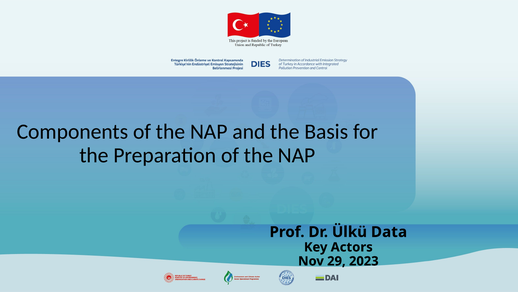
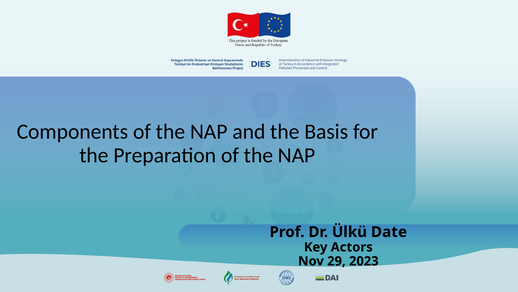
Data: Data -> Date
